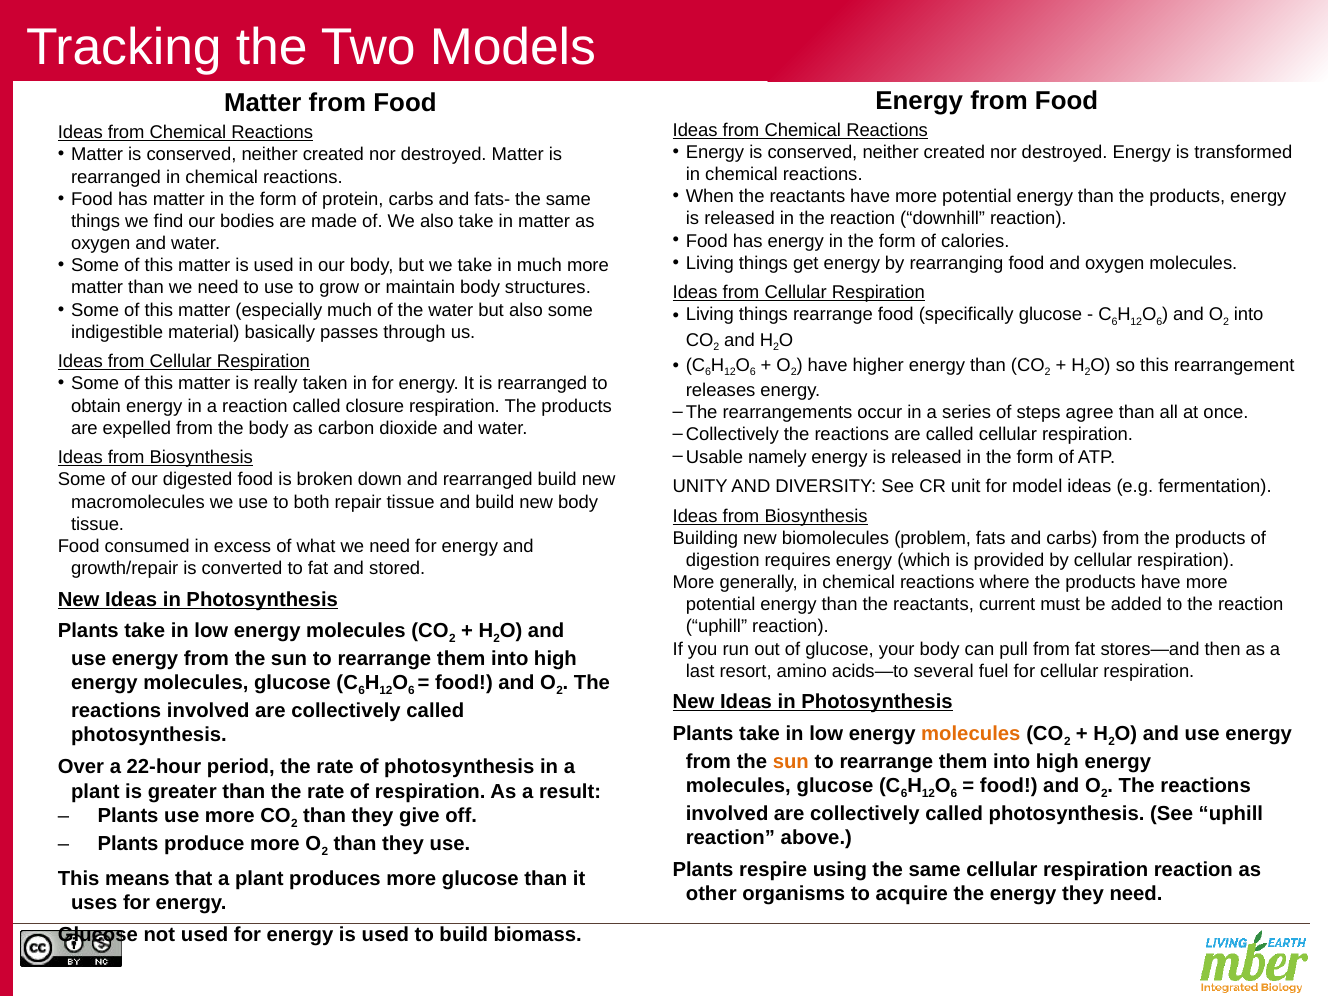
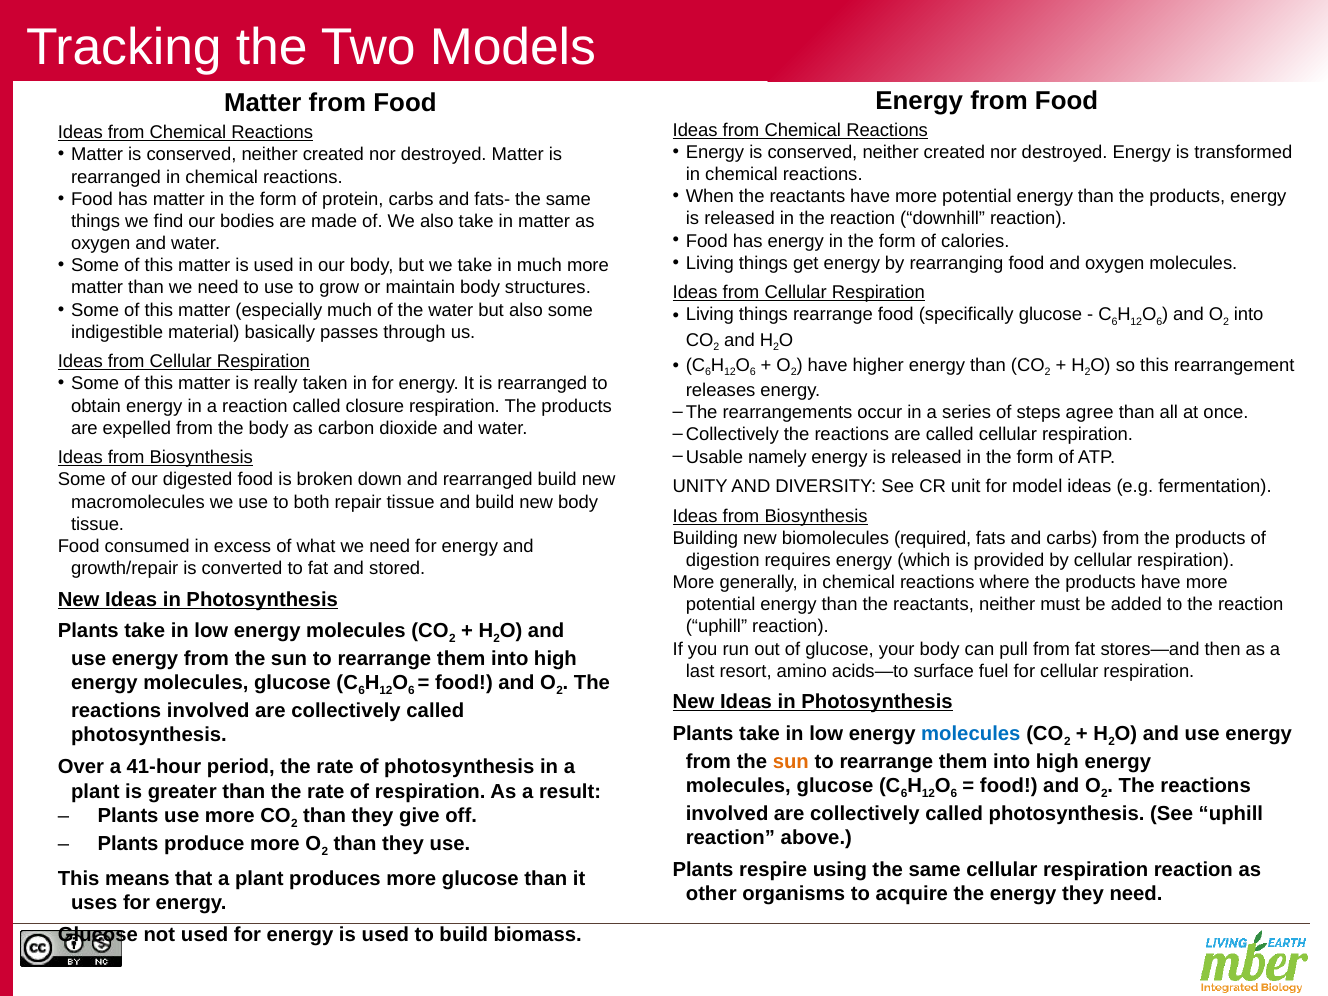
problem: problem -> required
reactants current: current -> neither
several: several -> surface
molecules at (971, 734) colour: orange -> blue
22-hour: 22-hour -> 41-hour
